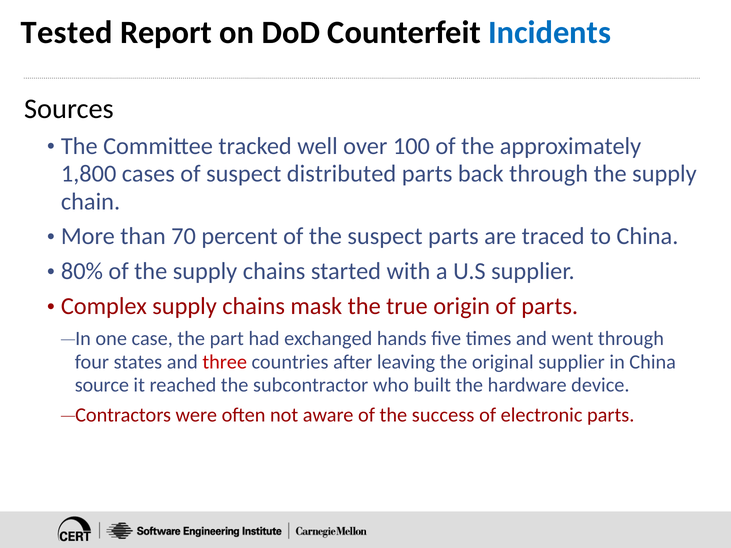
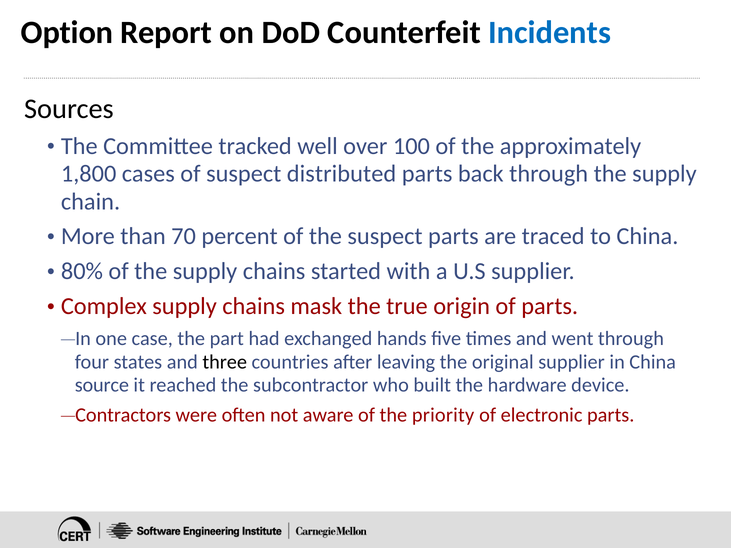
Tested: Tested -> Option
three colour: red -> black
success: success -> priority
